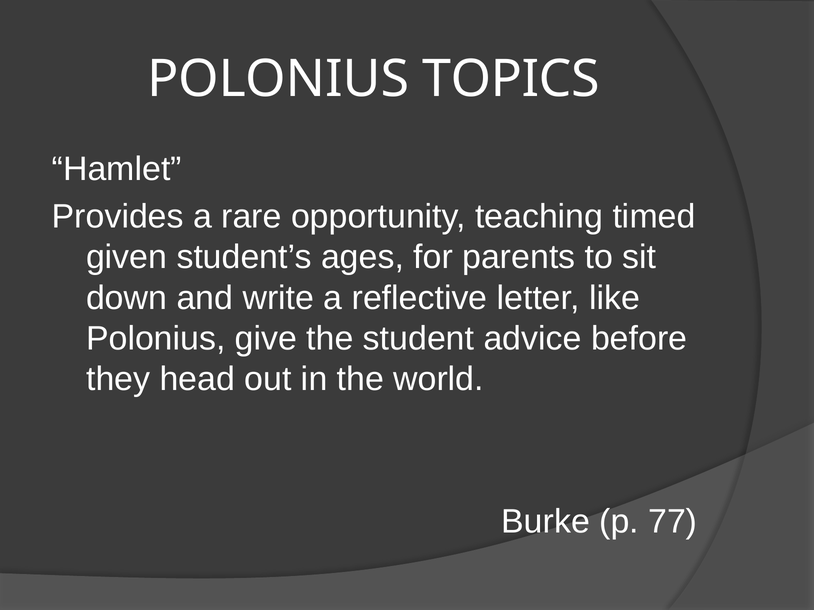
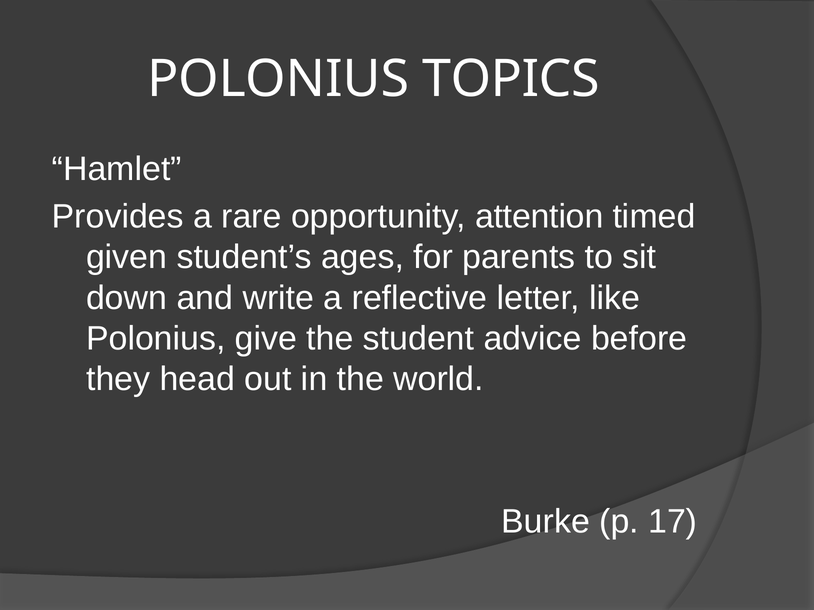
teaching: teaching -> attention
77: 77 -> 17
